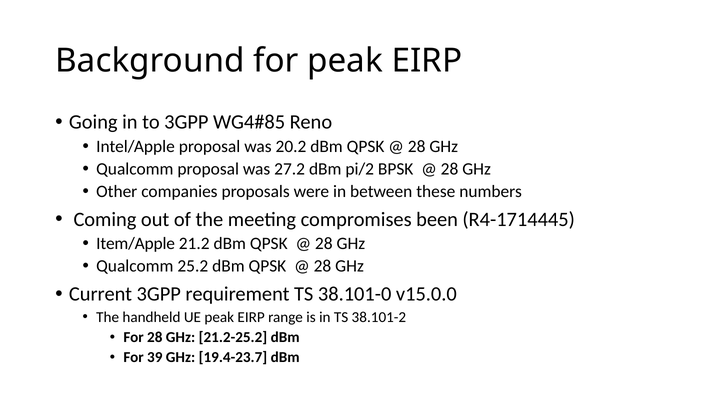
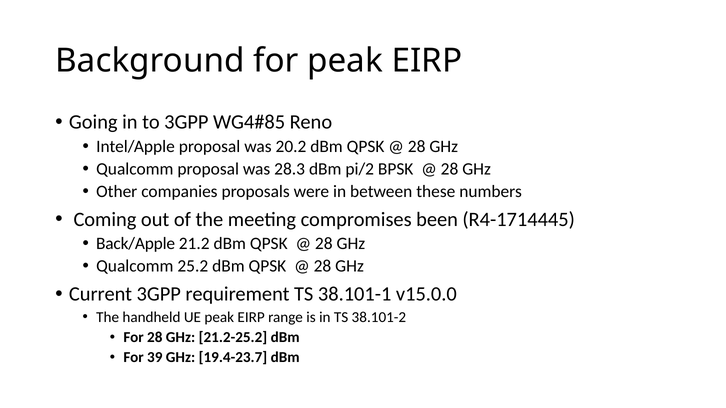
27.2: 27.2 -> 28.3
Item/Apple: Item/Apple -> Back/Apple
38.101-0: 38.101-0 -> 38.101-1
